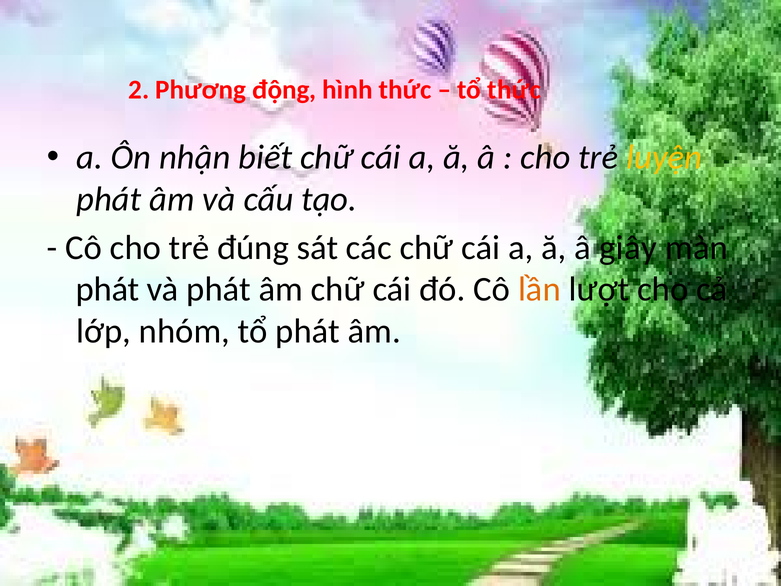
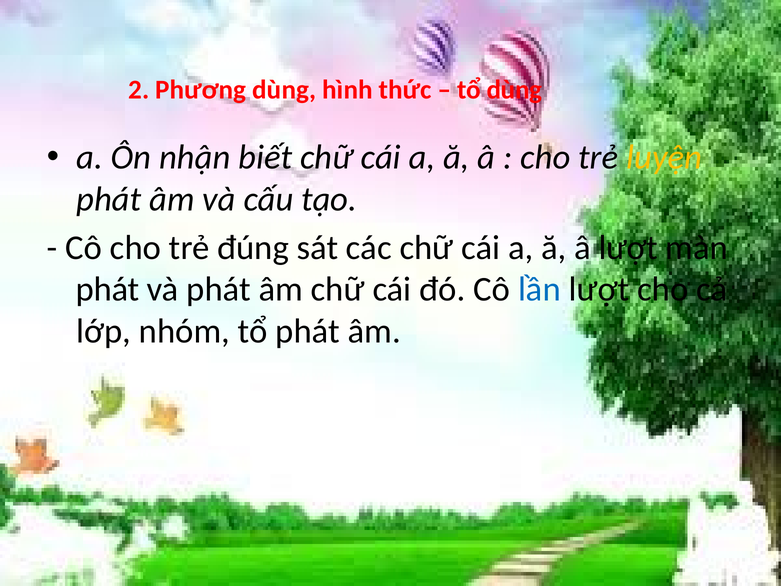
Phương động: động -> dùng
tổ thức: thức -> dùng
â giây: giây -> lượt
lần colour: orange -> blue
